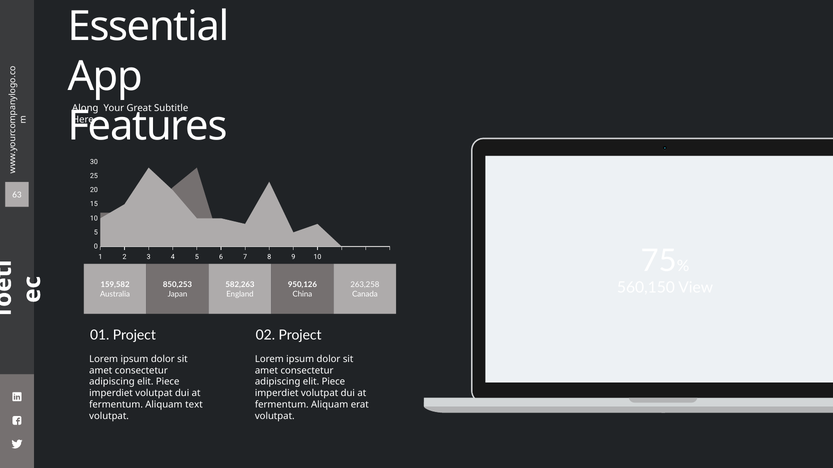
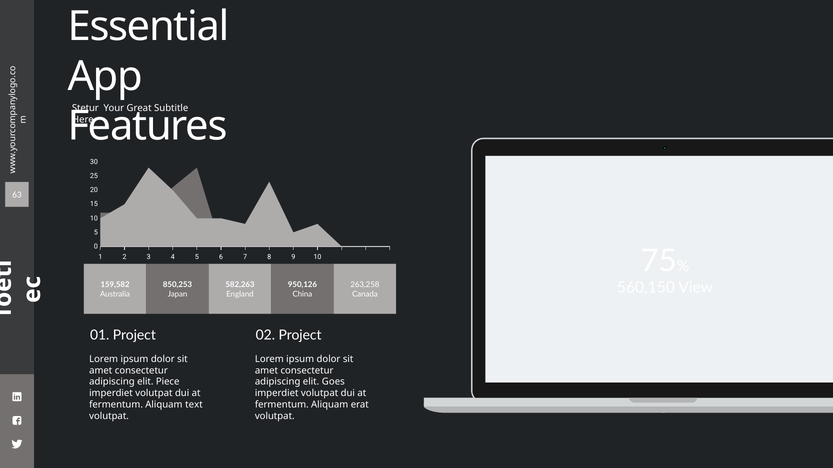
Along: Along -> Stetur
Piece at (333, 382): Piece -> Goes
